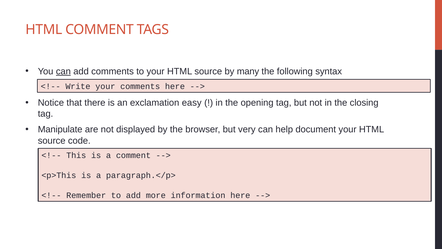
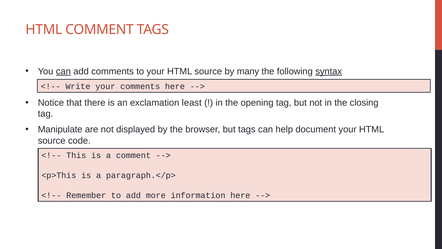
syntax underline: none -> present
easy: easy -> least
but very: very -> tags
